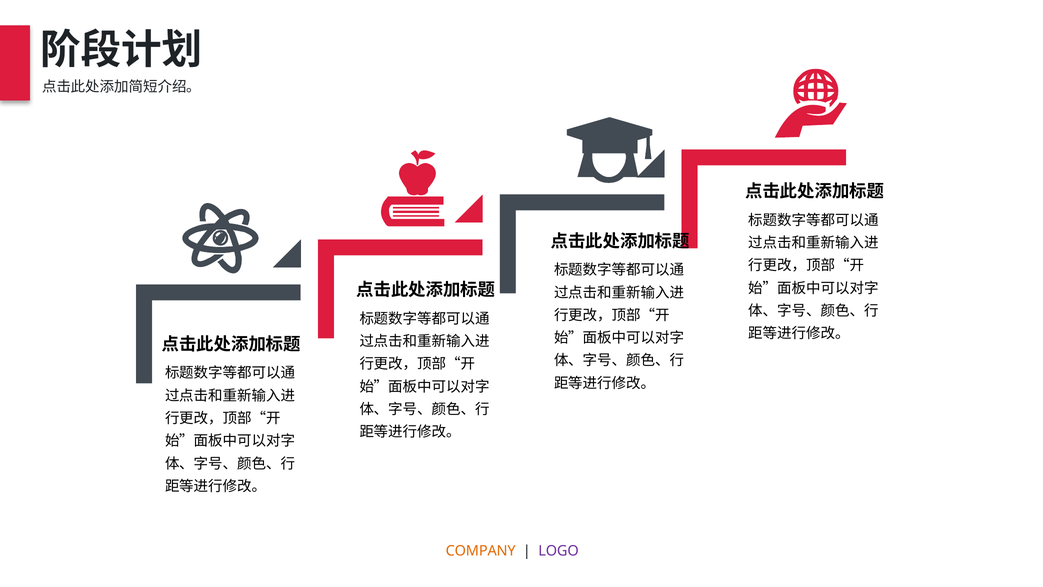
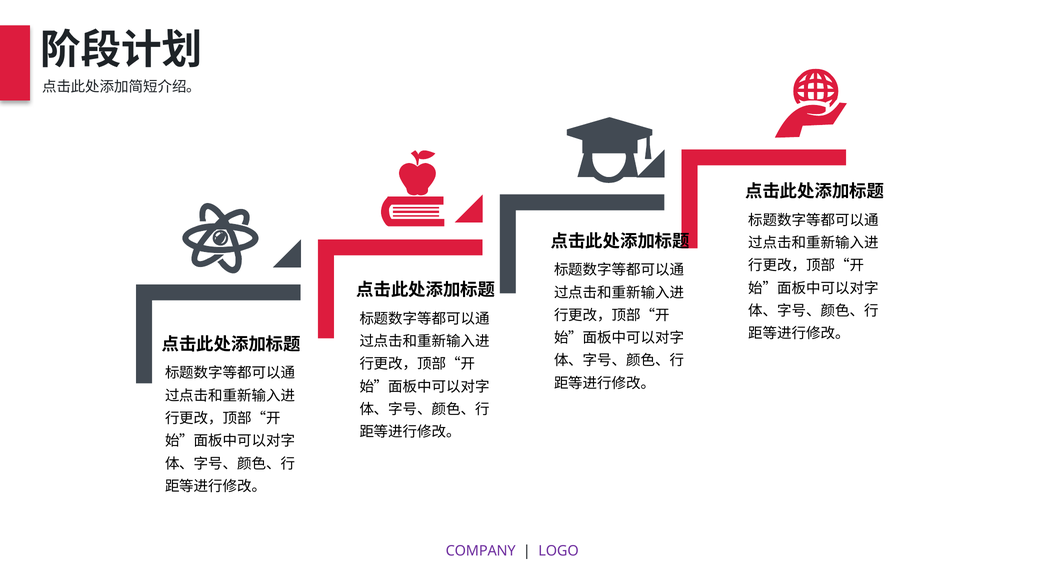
COMPANY colour: orange -> purple
